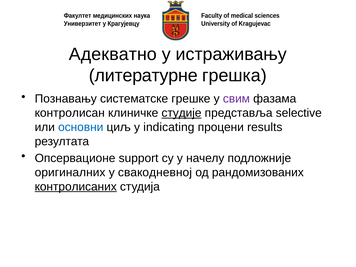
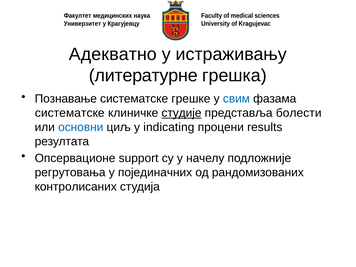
Познавању: Познавању -> Познавање
свим colour: purple -> blue
контролисан at (70, 113): контролисан -> систематске
selective: selective -> болести
оригиналних: оригиналних -> регрутовања
свакодневној: свакодневној -> појединачних
контролисаних underline: present -> none
